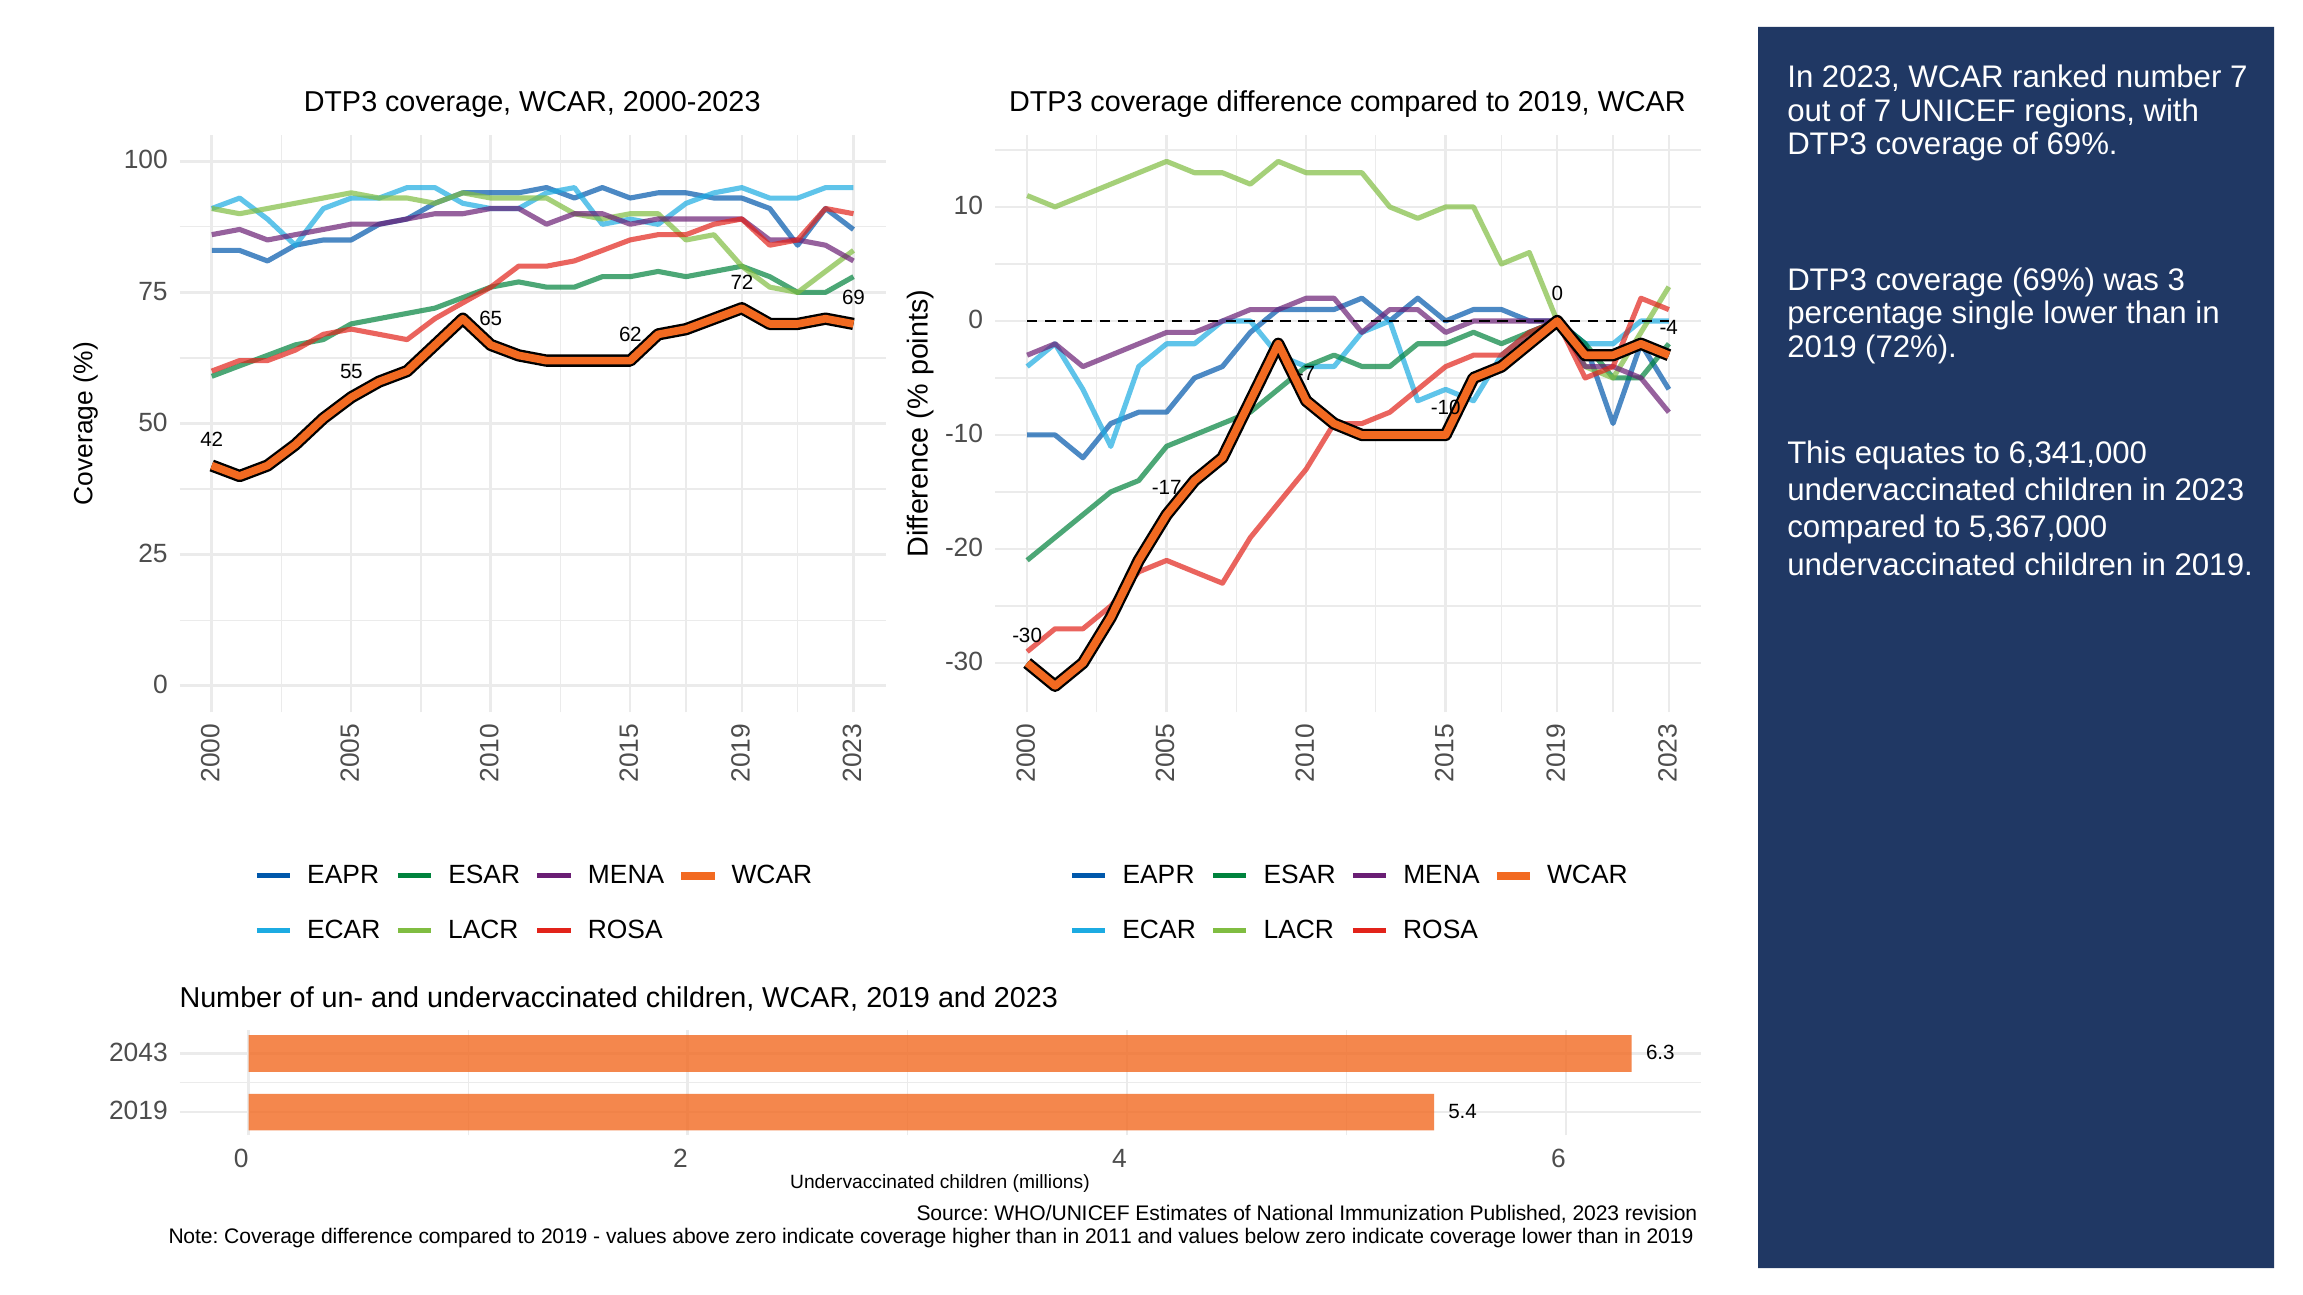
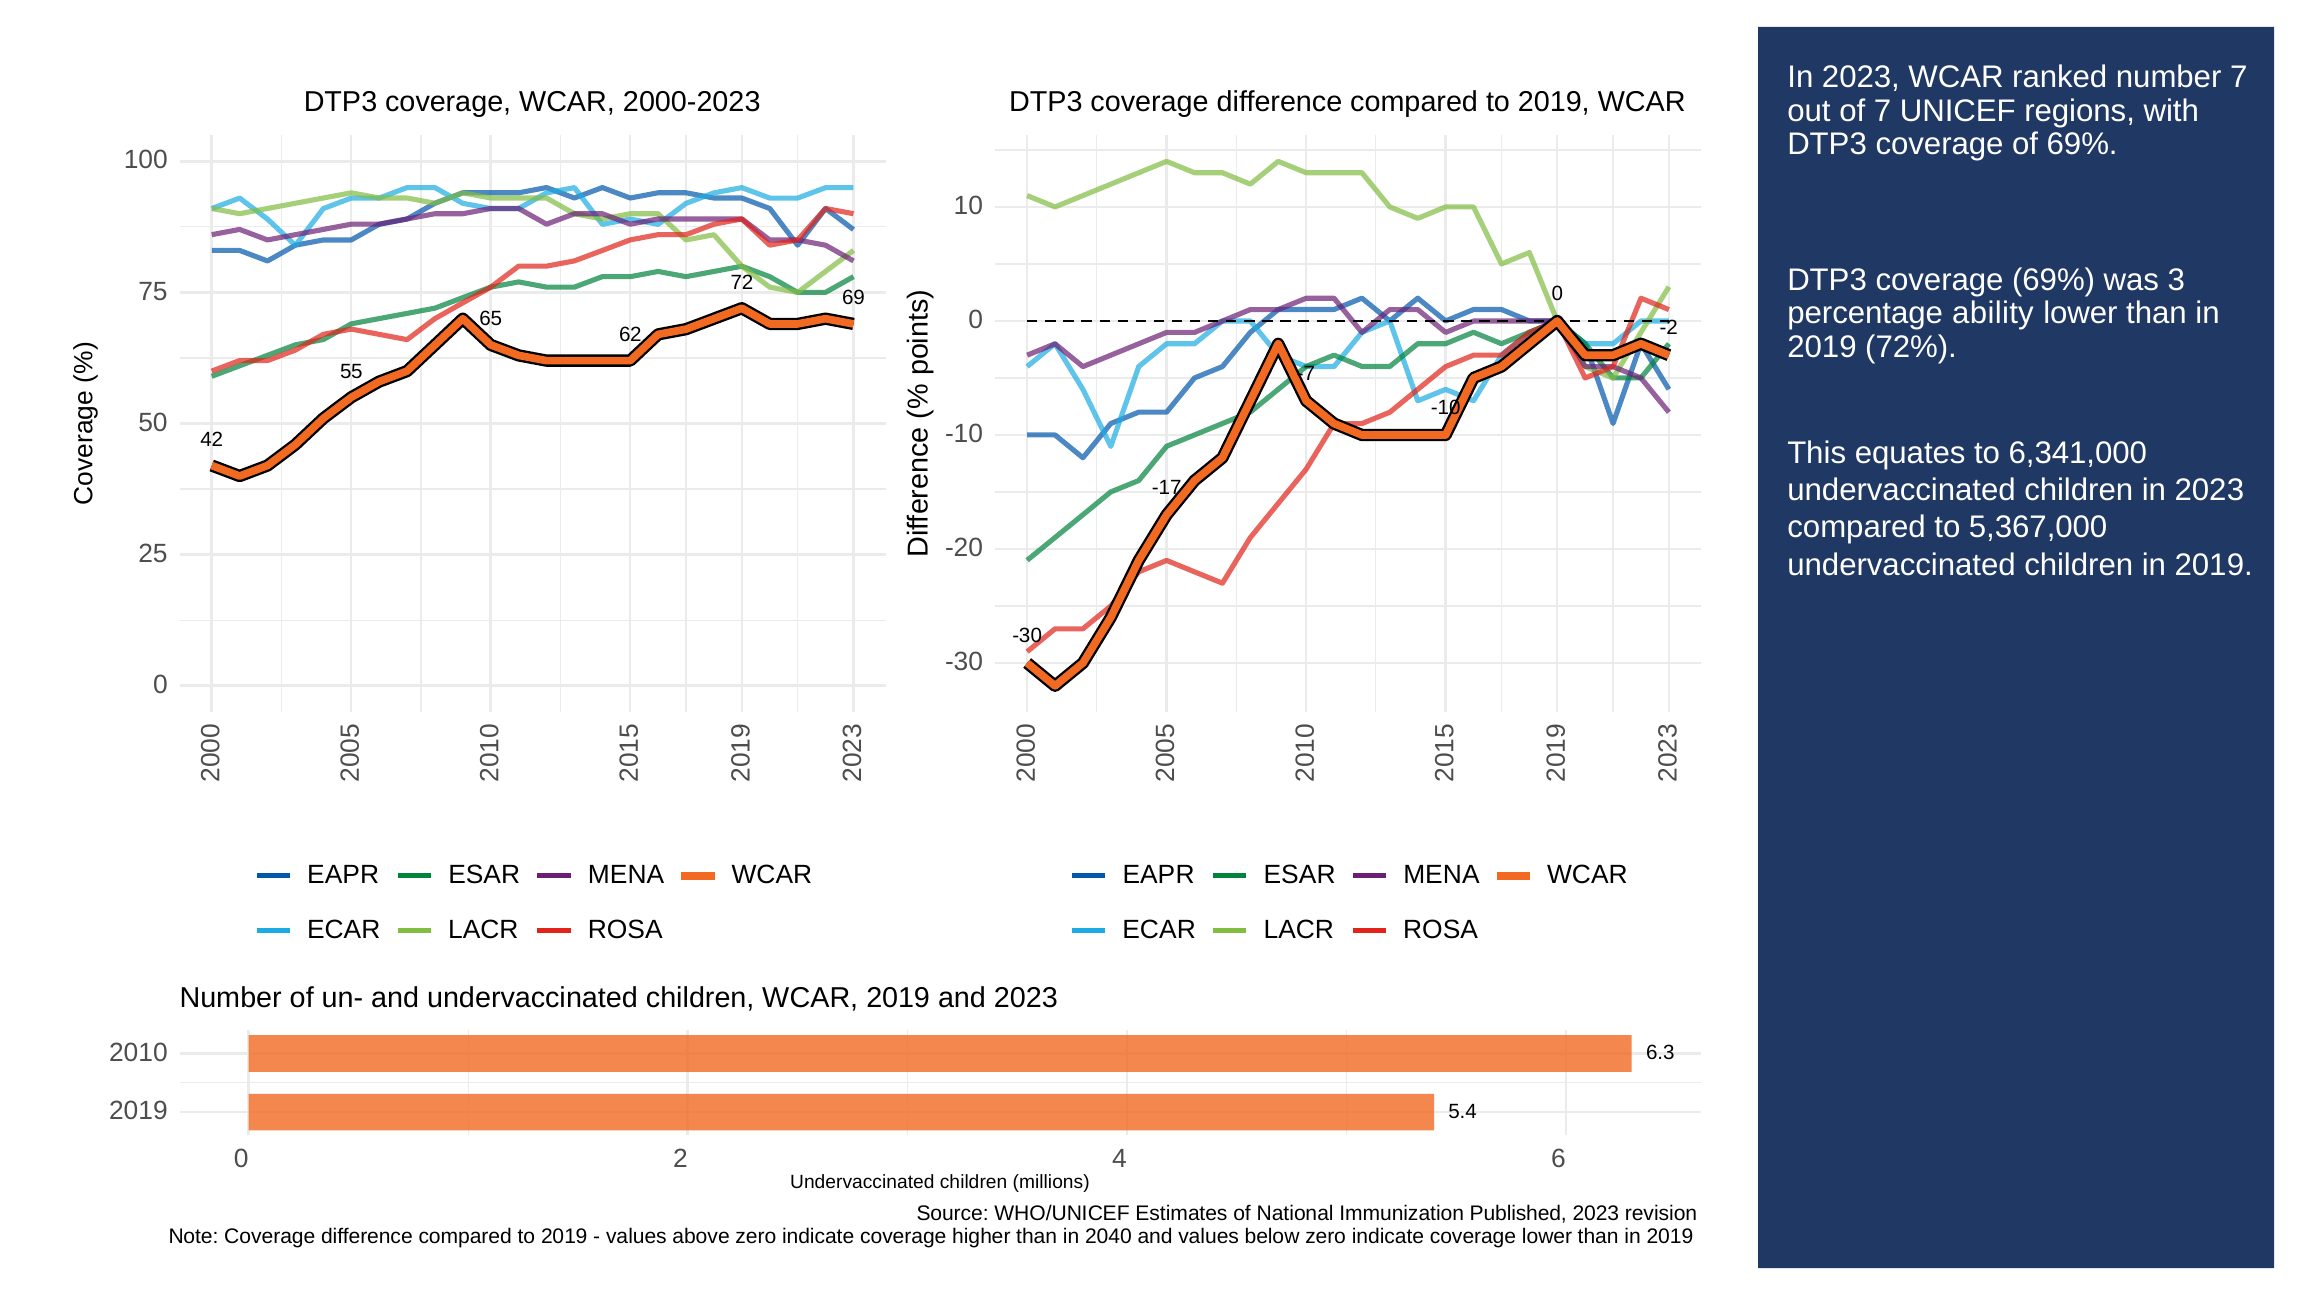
single: single -> ability
-4: -4 -> -2
2043: 2043 -> 2010
2011: 2011 -> 2040
